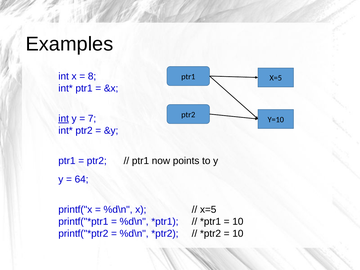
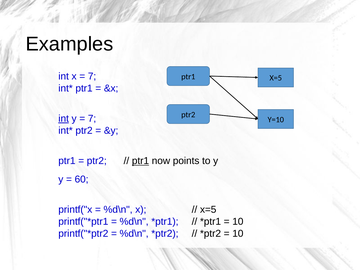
8 at (92, 76): 8 -> 7
ptr1 at (141, 161) underline: none -> present
64: 64 -> 60
